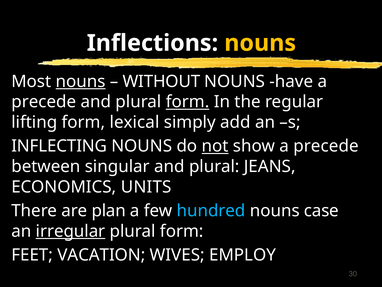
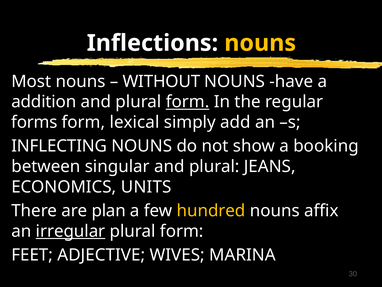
nouns at (81, 81) underline: present -> none
precede at (44, 102): precede -> addition
lifting: lifting -> forms
not underline: present -> none
show a precede: precede -> booking
hundred colour: light blue -> yellow
case: case -> affix
VACATION: VACATION -> ADJECTIVE
EMPLOY: EMPLOY -> MARINA
